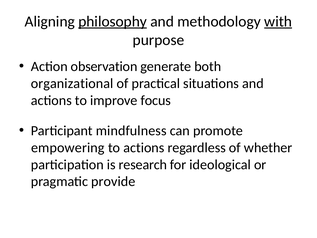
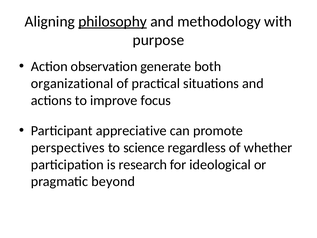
with underline: present -> none
mindfulness: mindfulness -> appreciative
empowering: empowering -> perspectives
to actions: actions -> science
provide: provide -> beyond
